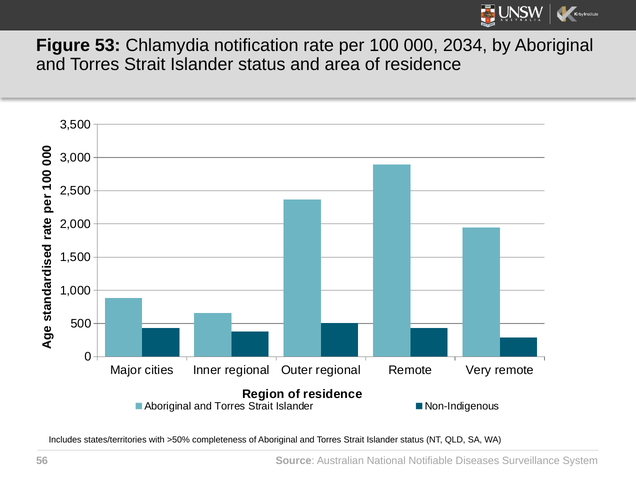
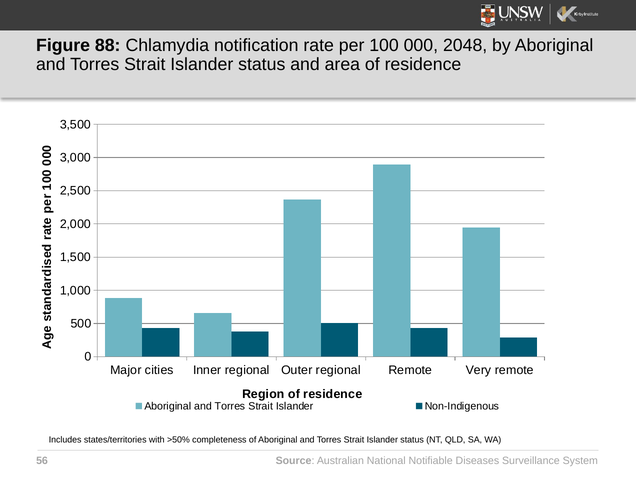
53: 53 -> 88
2034: 2034 -> 2048
